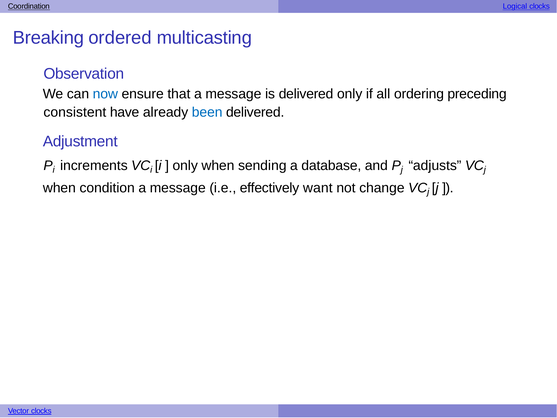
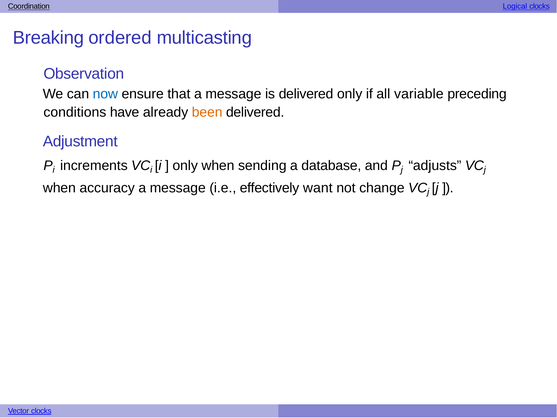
ordering: ordering -> variable
consistent: consistent -> conditions
been colour: blue -> orange
condition: condition -> accuracy
